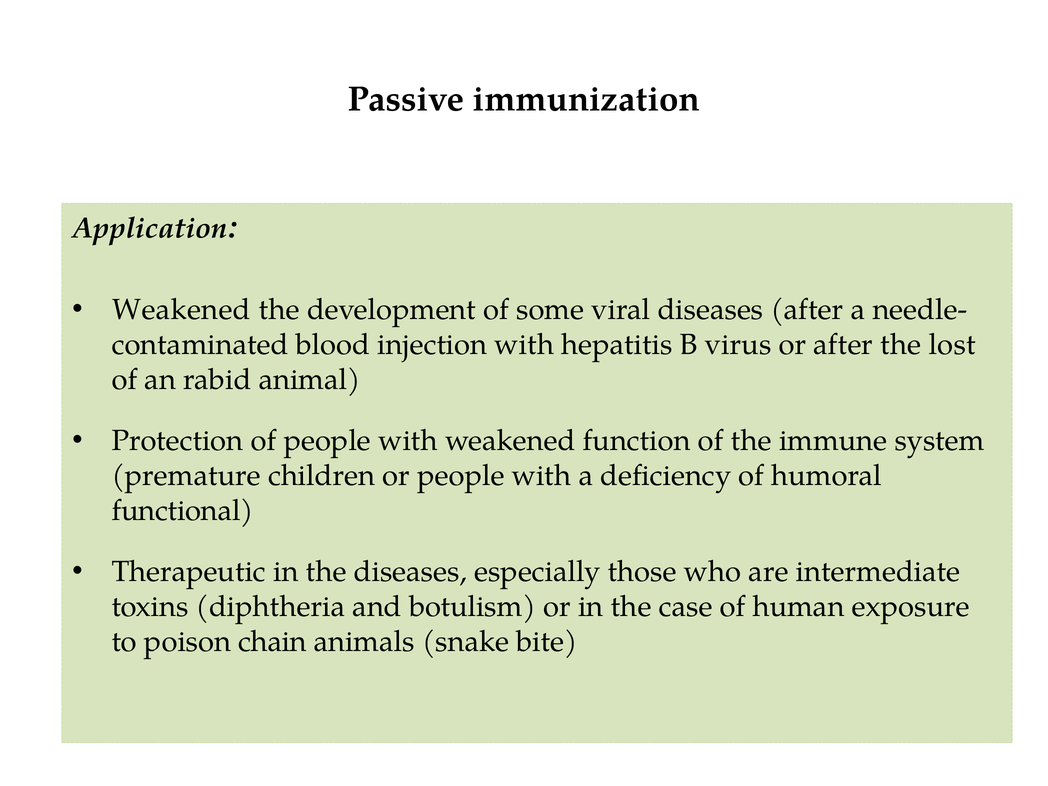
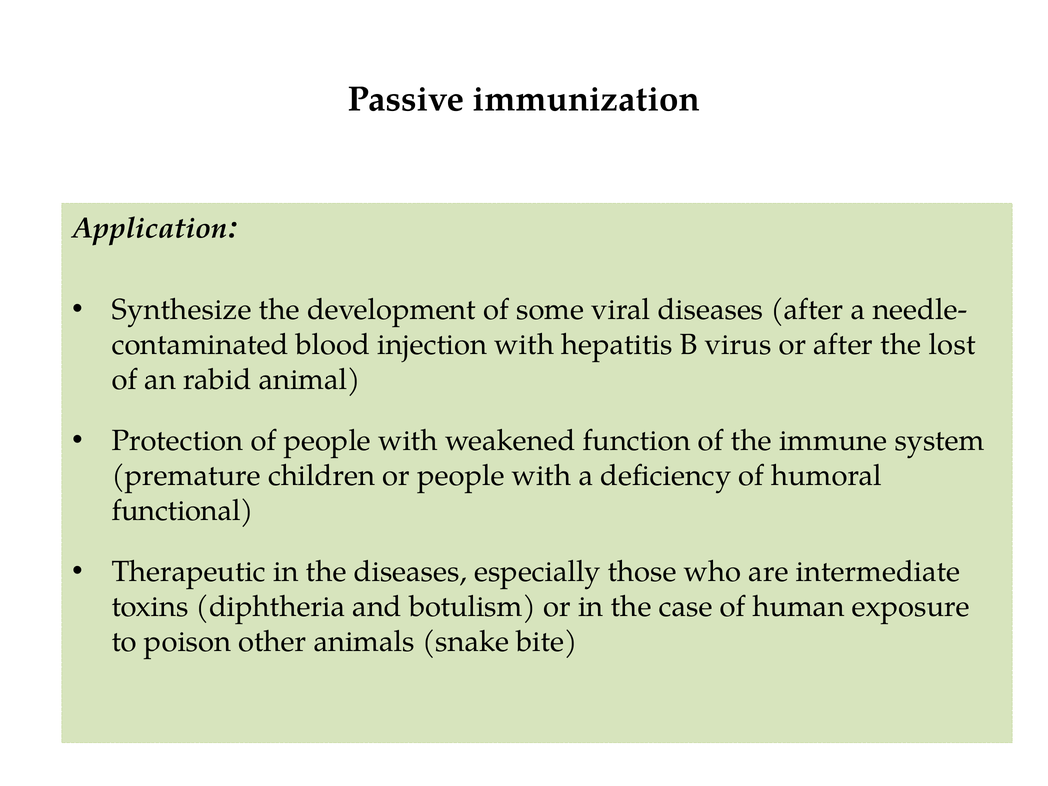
Weakened at (182, 310): Weakened -> Synthesize
chain: chain -> other
